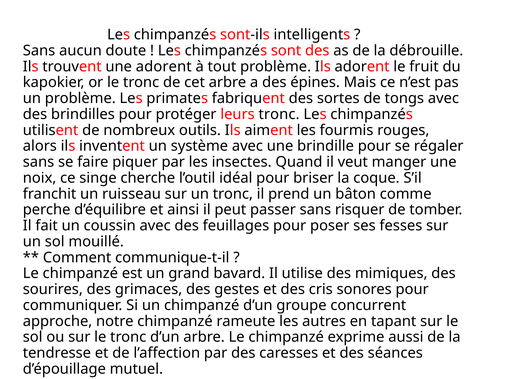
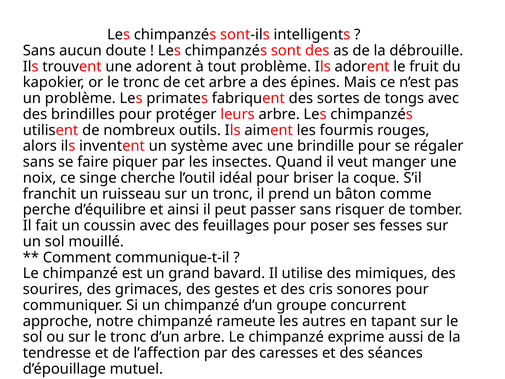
leurs tronc: tronc -> arbre
